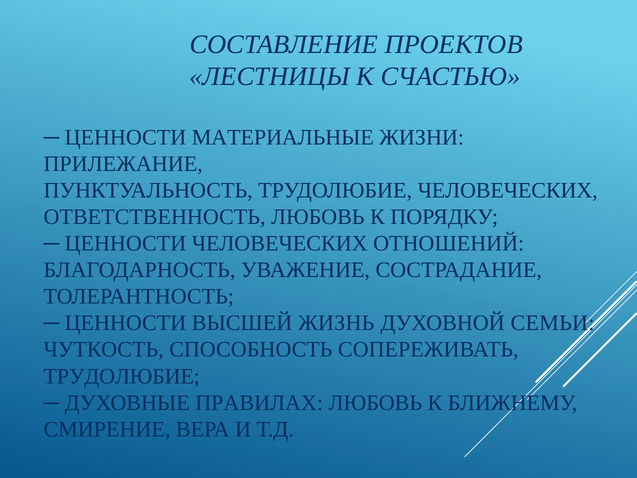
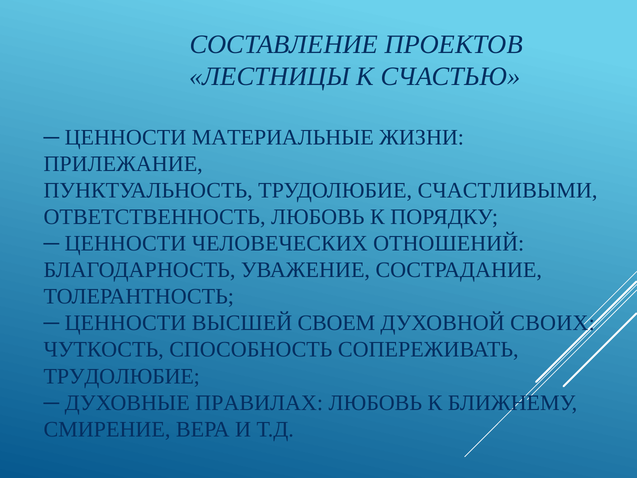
ТРУДОЛЮБИЕ ЧЕЛОВЕЧЕСКИХ: ЧЕЛОВЕЧЕСКИХ -> СЧАСТЛИВЫМИ
ЖИЗНЬ: ЖИЗНЬ -> СВОЕМ
СЕМЬИ: СЕМЬИ -> СВОИХ
